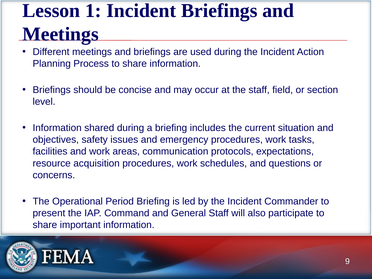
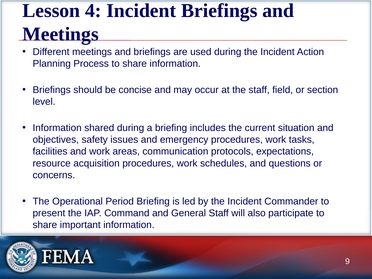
1: 1 -> 4
